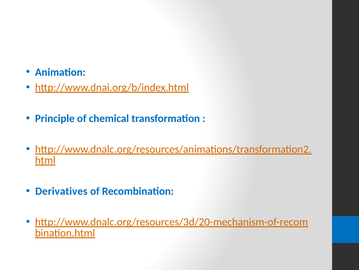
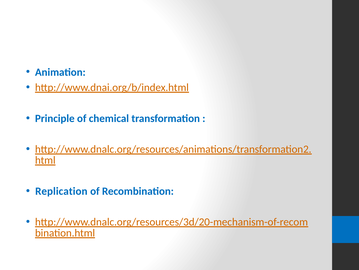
Derivatives: Derivatives -> Replication
